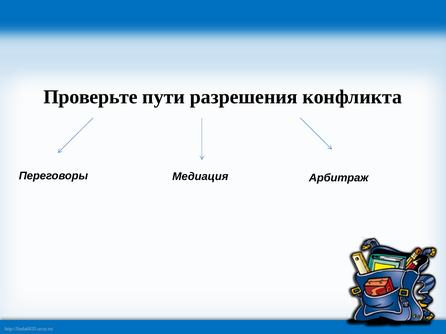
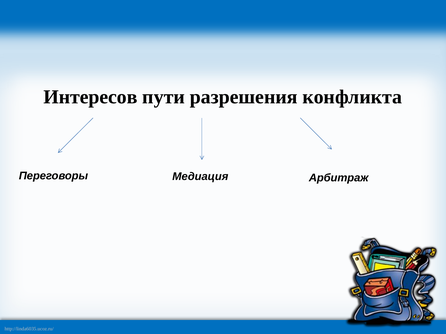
Проверьте: Проверьте -> Интересов
